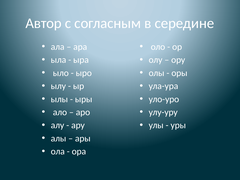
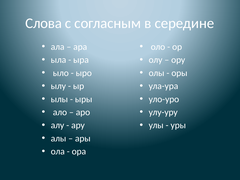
Автор: Автор -> Слова
